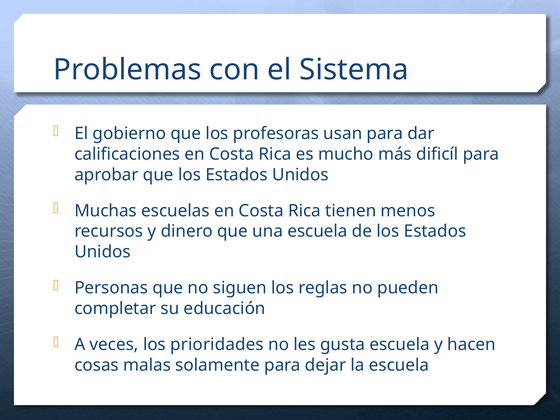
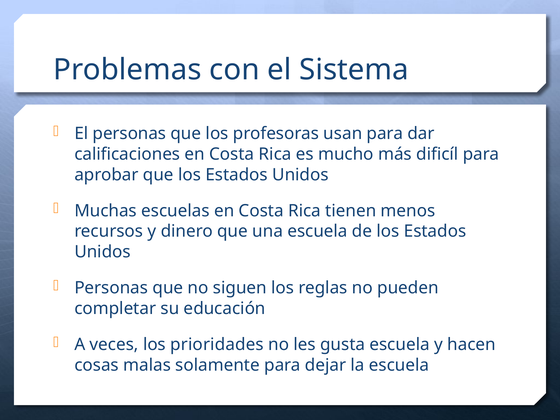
El gobierno: gobierno -> personas
